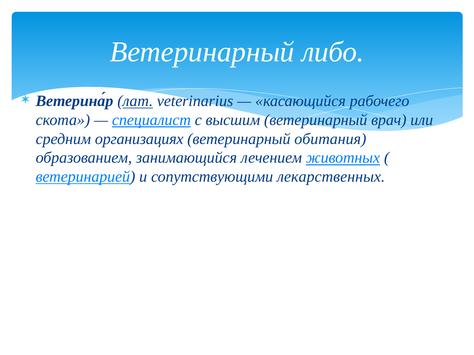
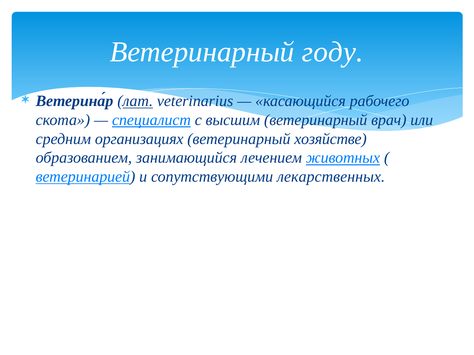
либо: либо -> году
обитания: обитания -> хозяйстве
